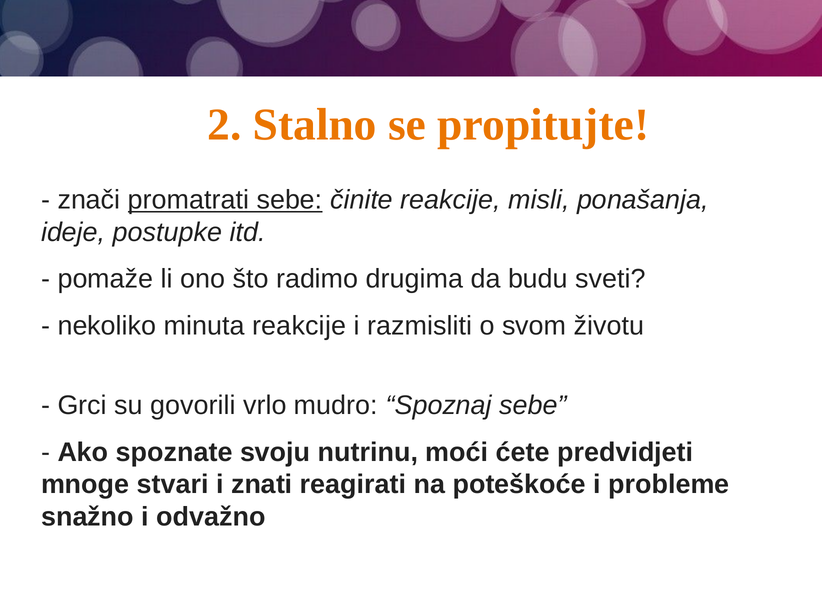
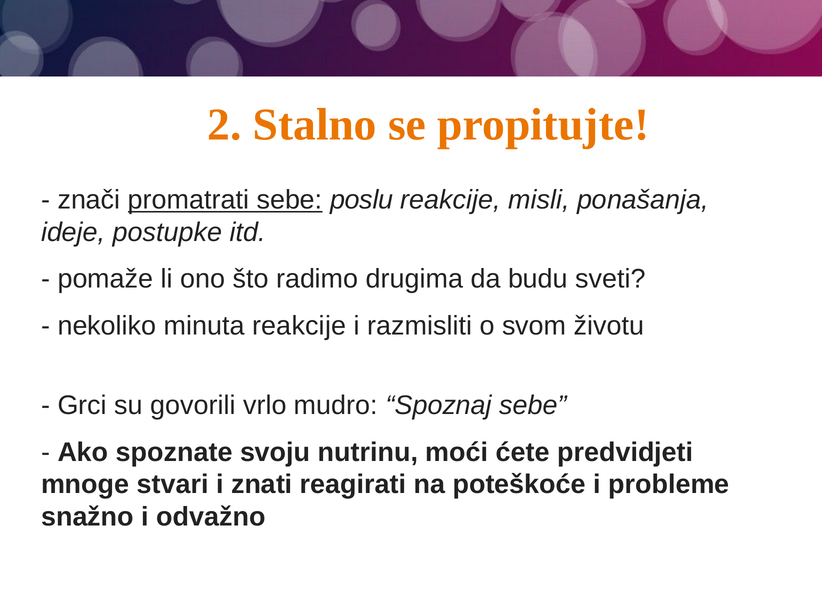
činite: činite -> poslu
